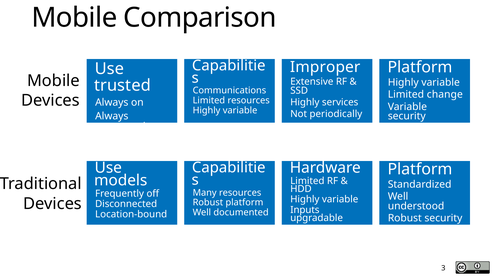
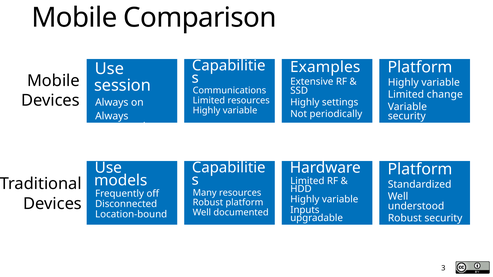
Improper: Improper -> Examples
trusted: trusted -> session
services: services -> settings
